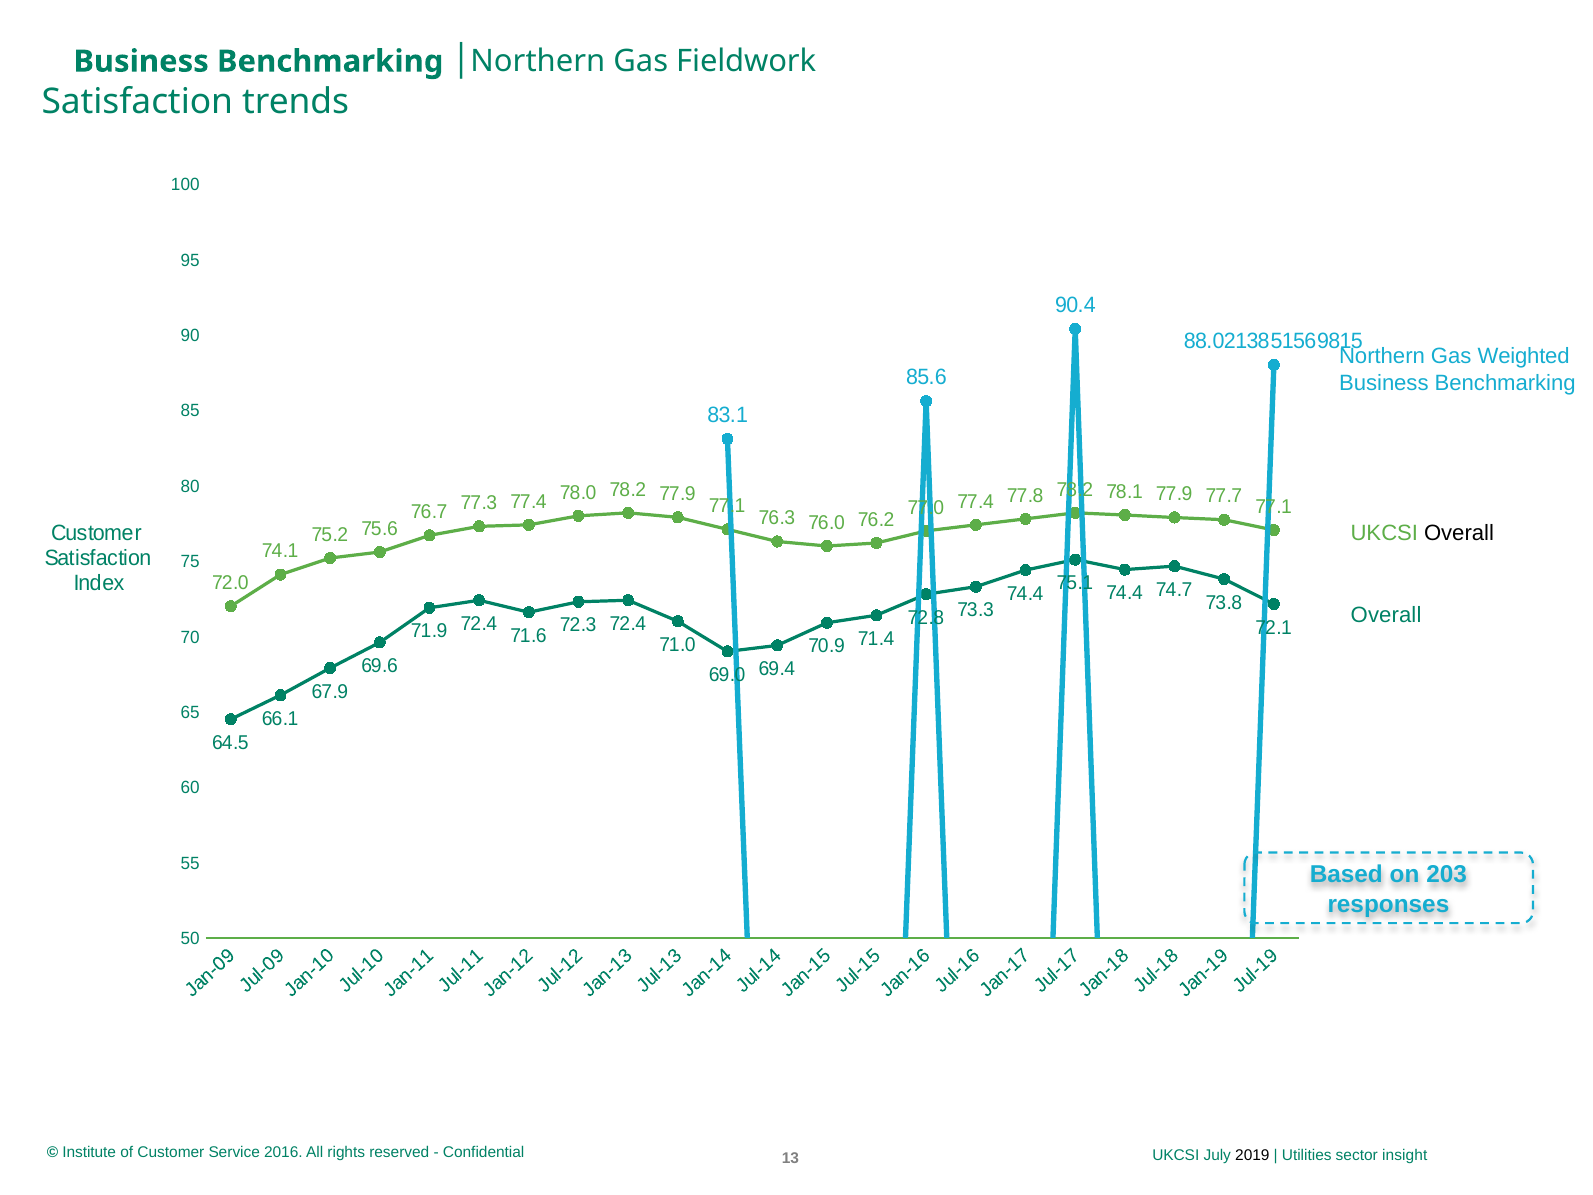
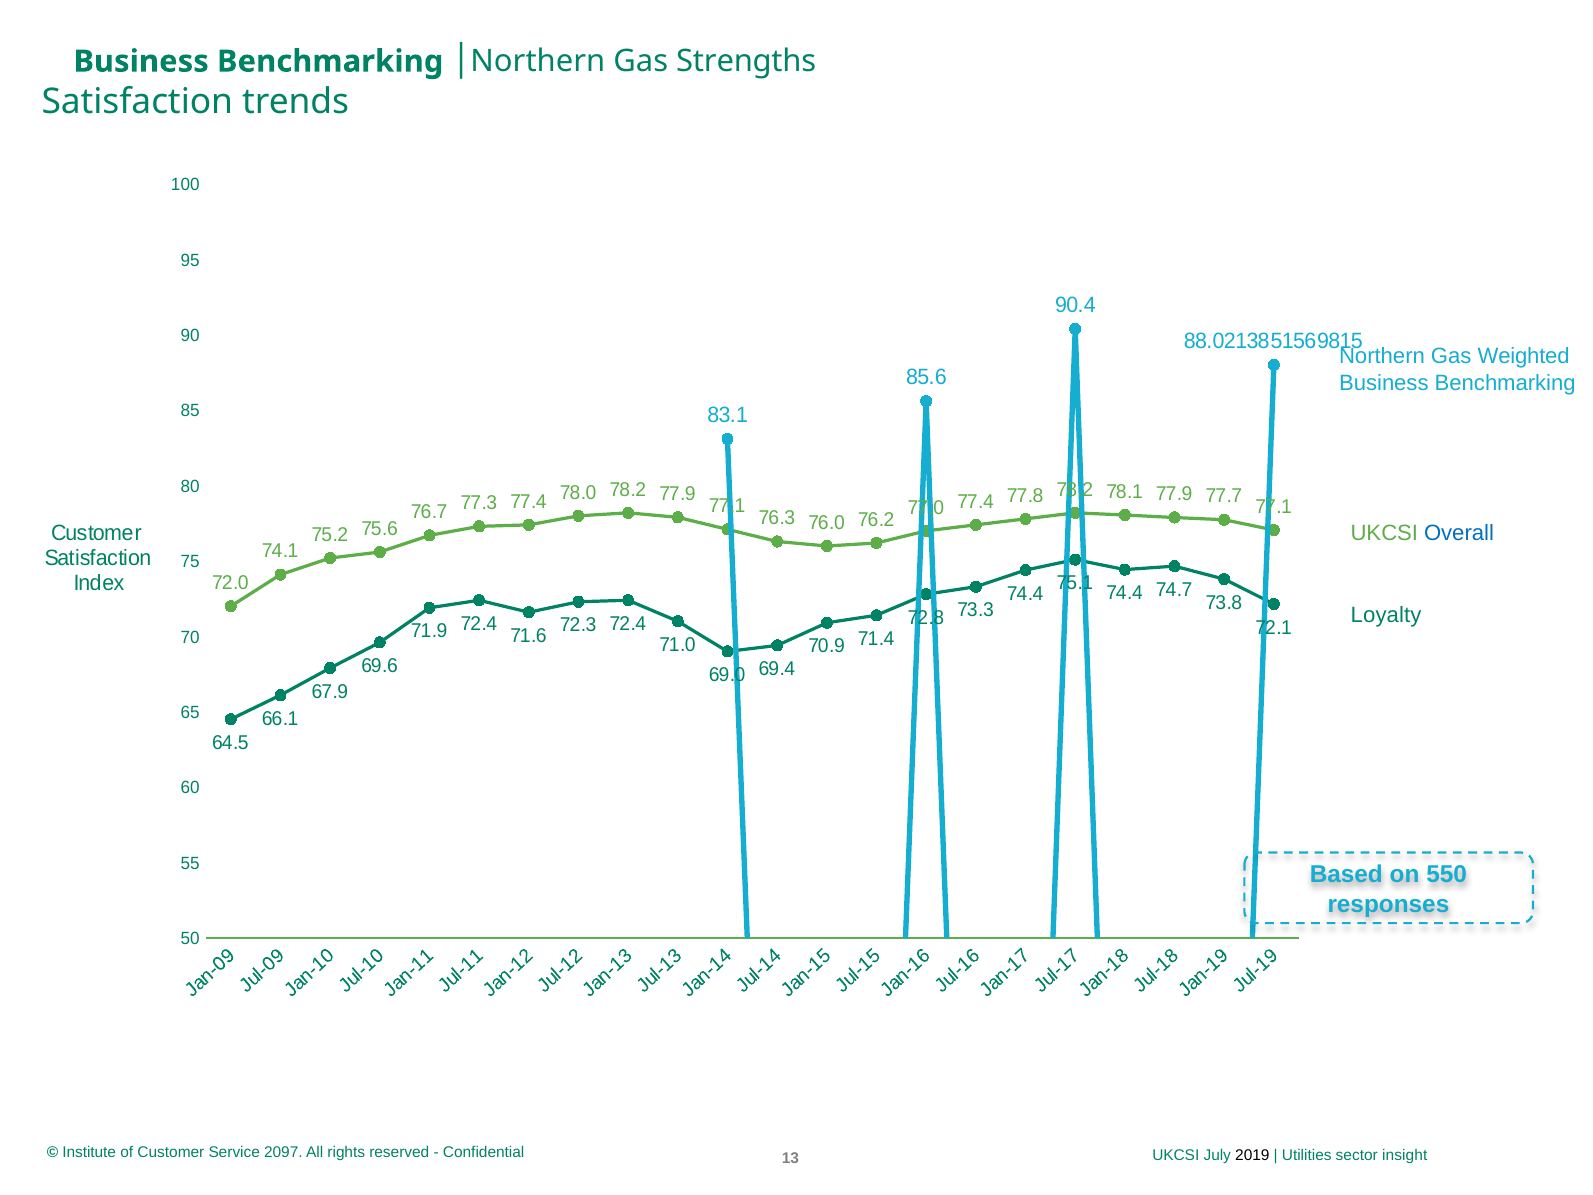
Fieldwork: Fieldwork -> Strengths
Overall at (1459, 533) colour: black -> blue
Overall at (1386, 615): Overall -> Loyalty
203: 203 -> 550
2016: 2016 -> 2097
